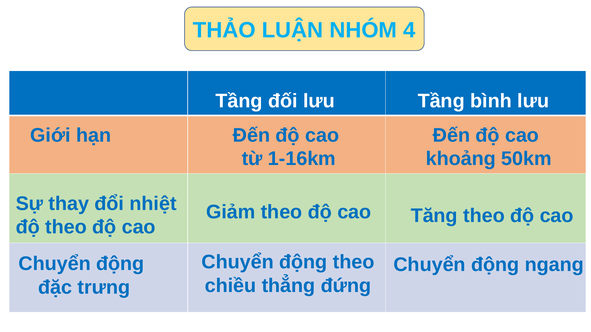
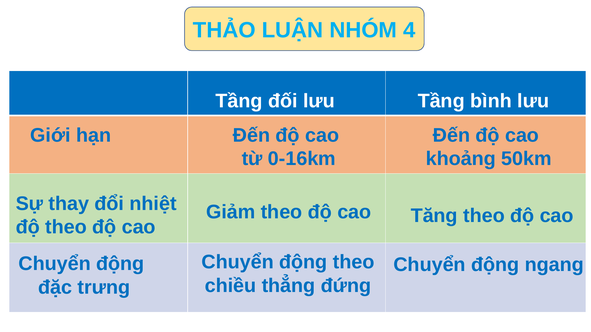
1-16km: 1-16km -> 0-16km
